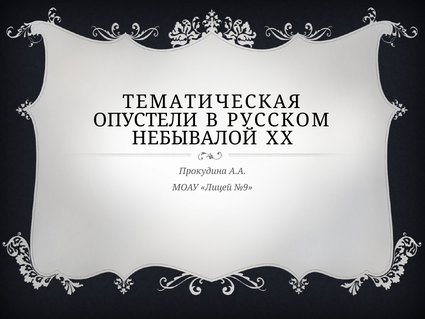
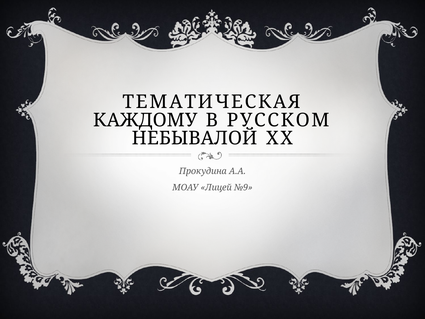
ОПУСТЕЛИ: ОПУСТЕЛИ -> КАЖДОМУ
